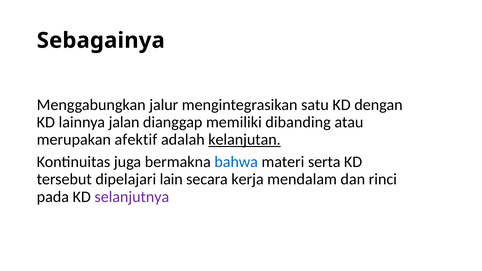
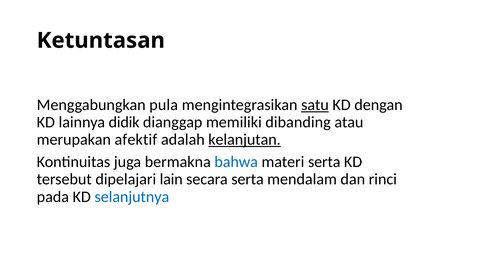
Sebagainya: Sebagainya -> Ketuntasan
jalur: jalur -> pula
satu underline: none -> present
jalan: jalan -> didik
secara kerja: kerja -> serta
selanjutnya colour: purple -> blue
